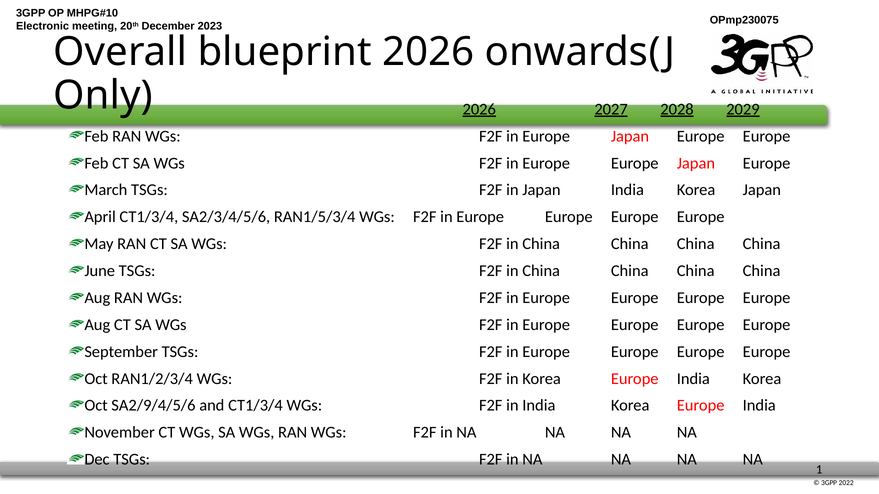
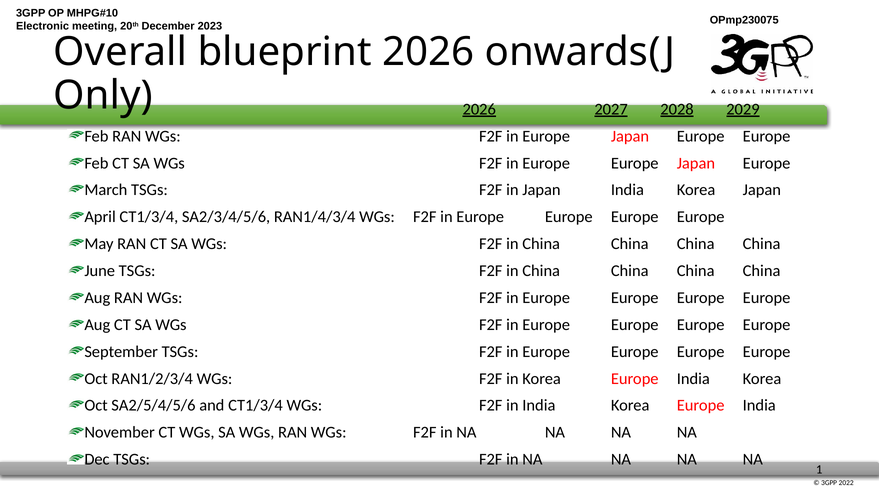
RAN1/5/3/4: RAN1/5/3/4 -> RAN1/4/3/4
SA2/9/4/5/6: SA2/9/4/5/6 -> SA2/5/4/5/6
